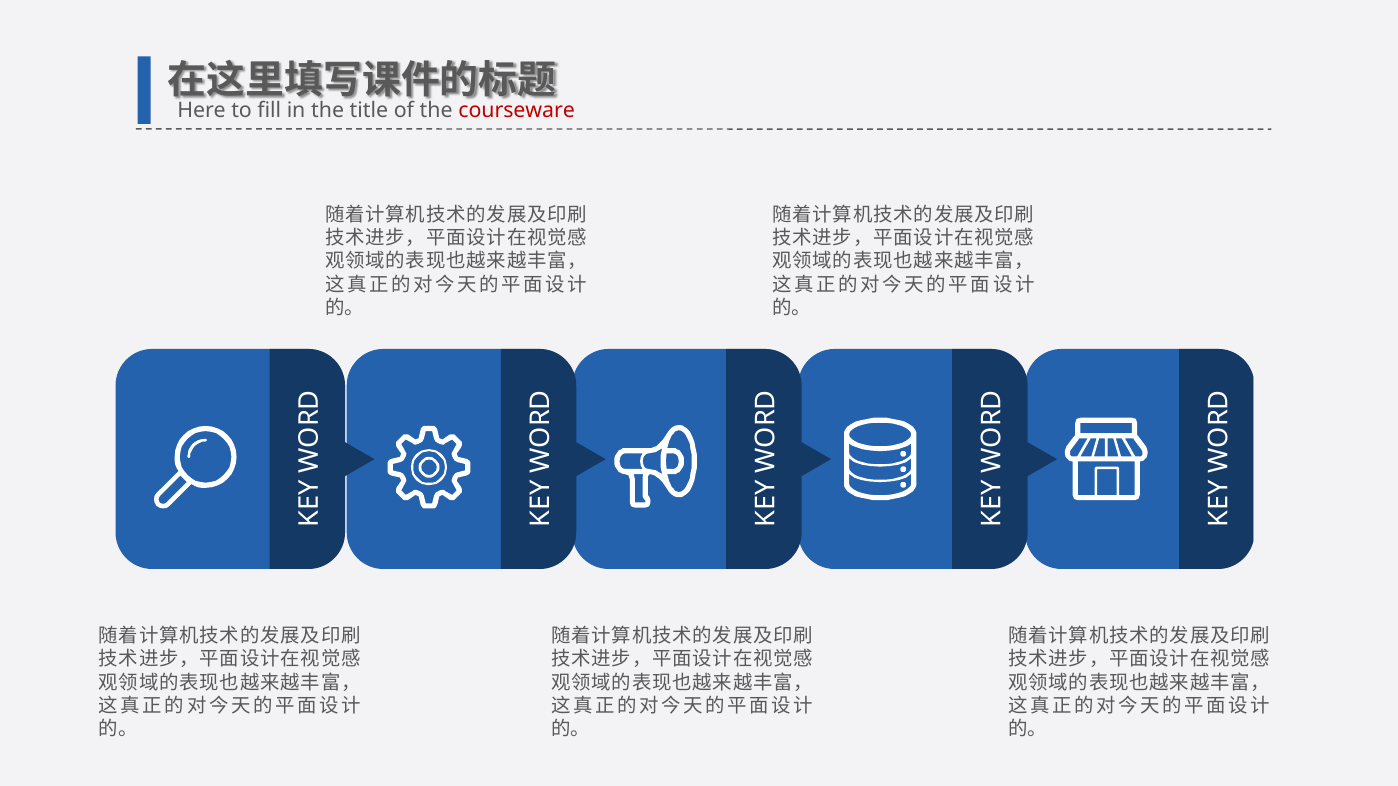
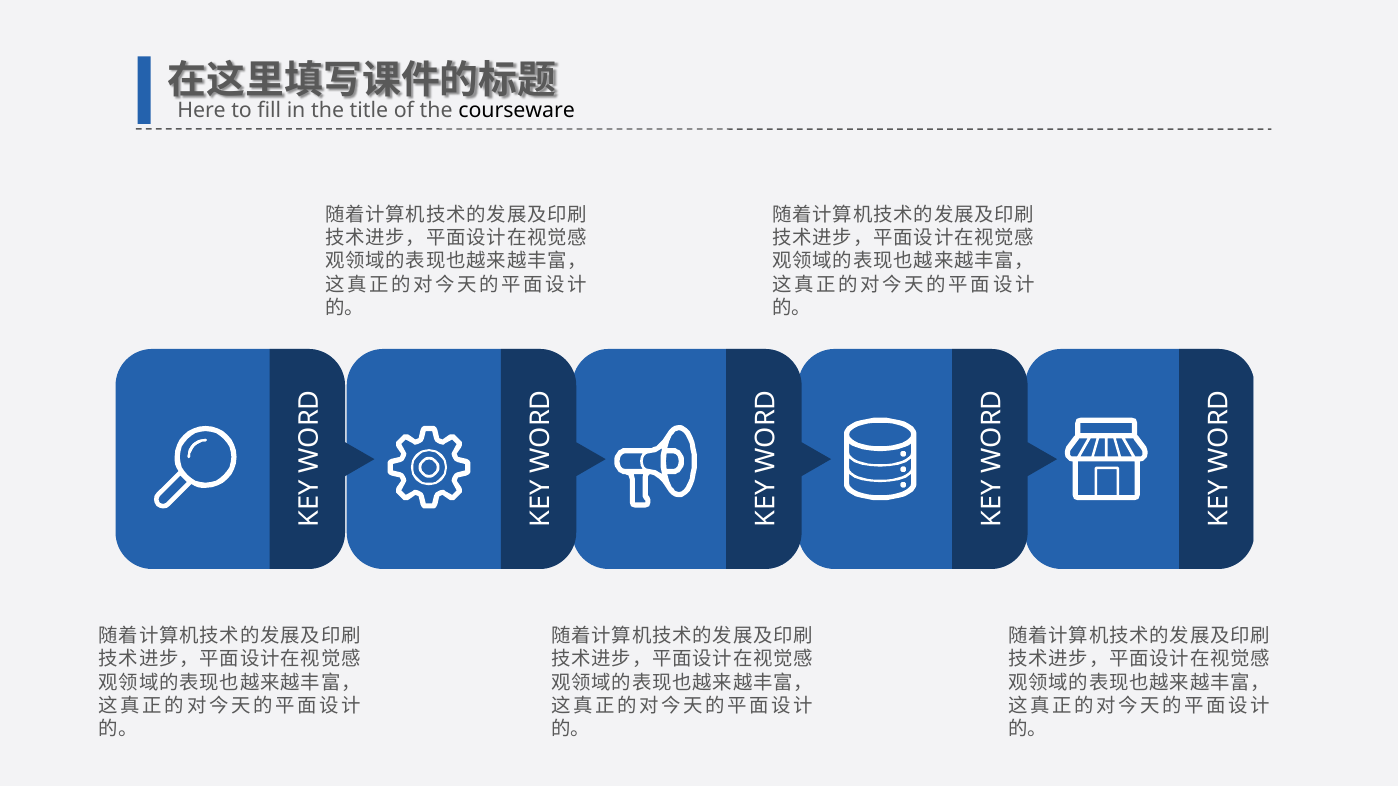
courseware colour: red -> black
